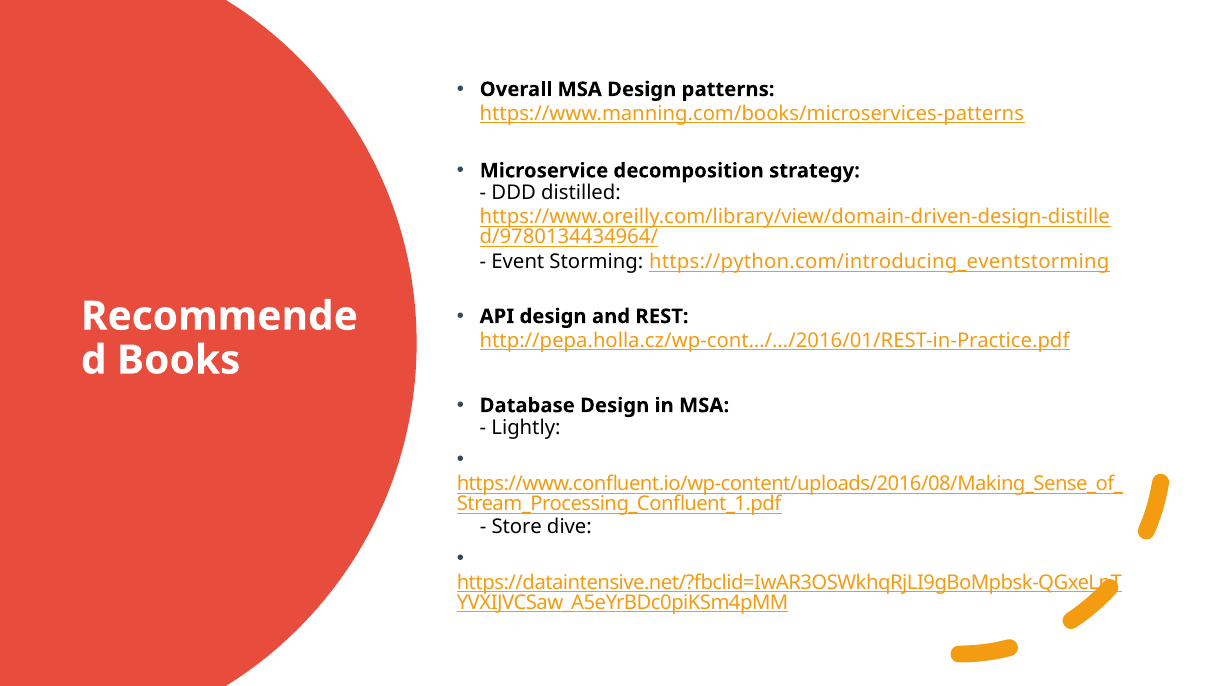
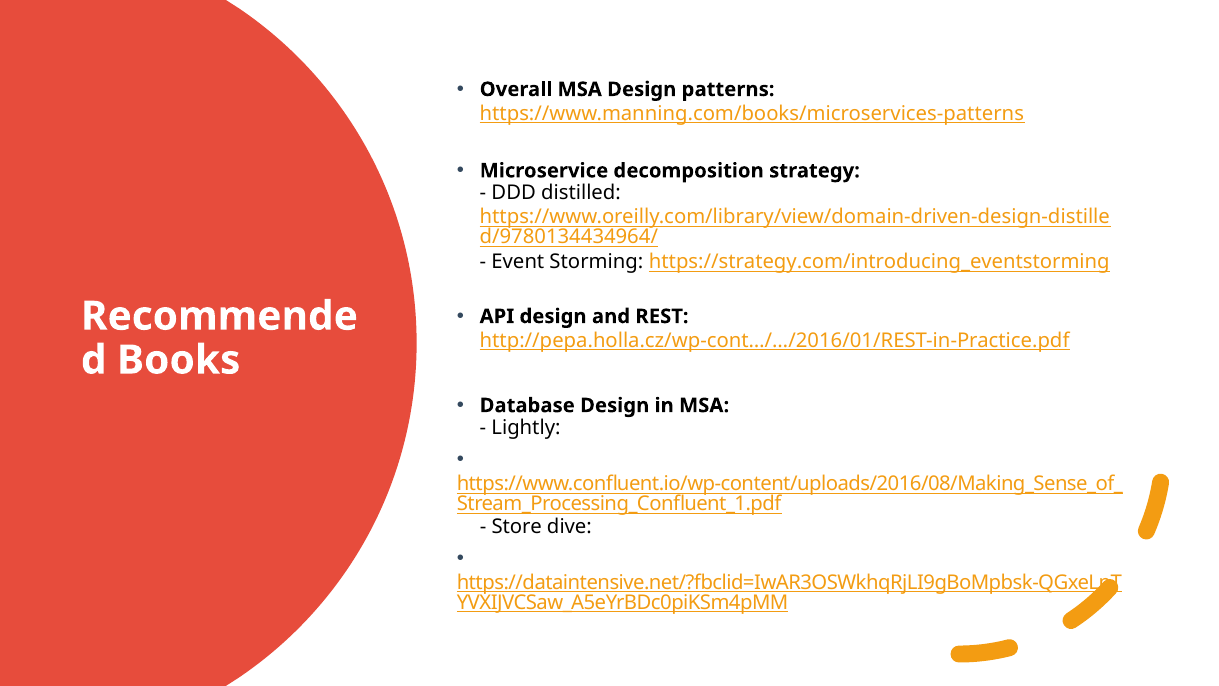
https://python.com/introducing_eventstorming: https://python.com/introducing_eventstorming -> https://strategy.com/introducing_eventstorming
